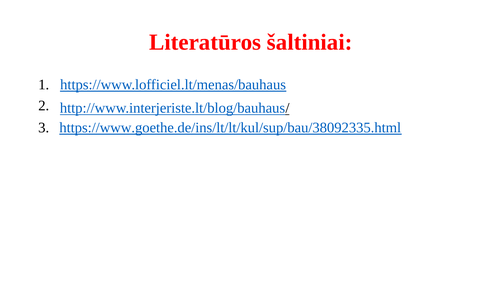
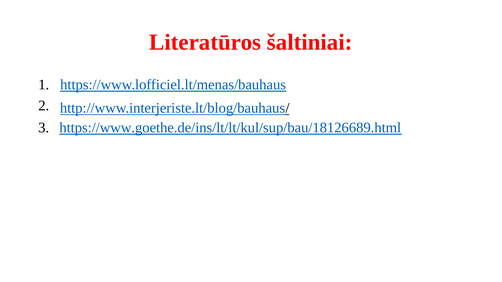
https://www.goethe.de/ins/lt/lt/kul/sup/bau/38092335.html: https://www.goethe.de/ins/lt/lt/kul/sup/bau/38092335.html -> https://www.goethe.de/ins/lt/lt/kul/sup/bau/18126689.html
